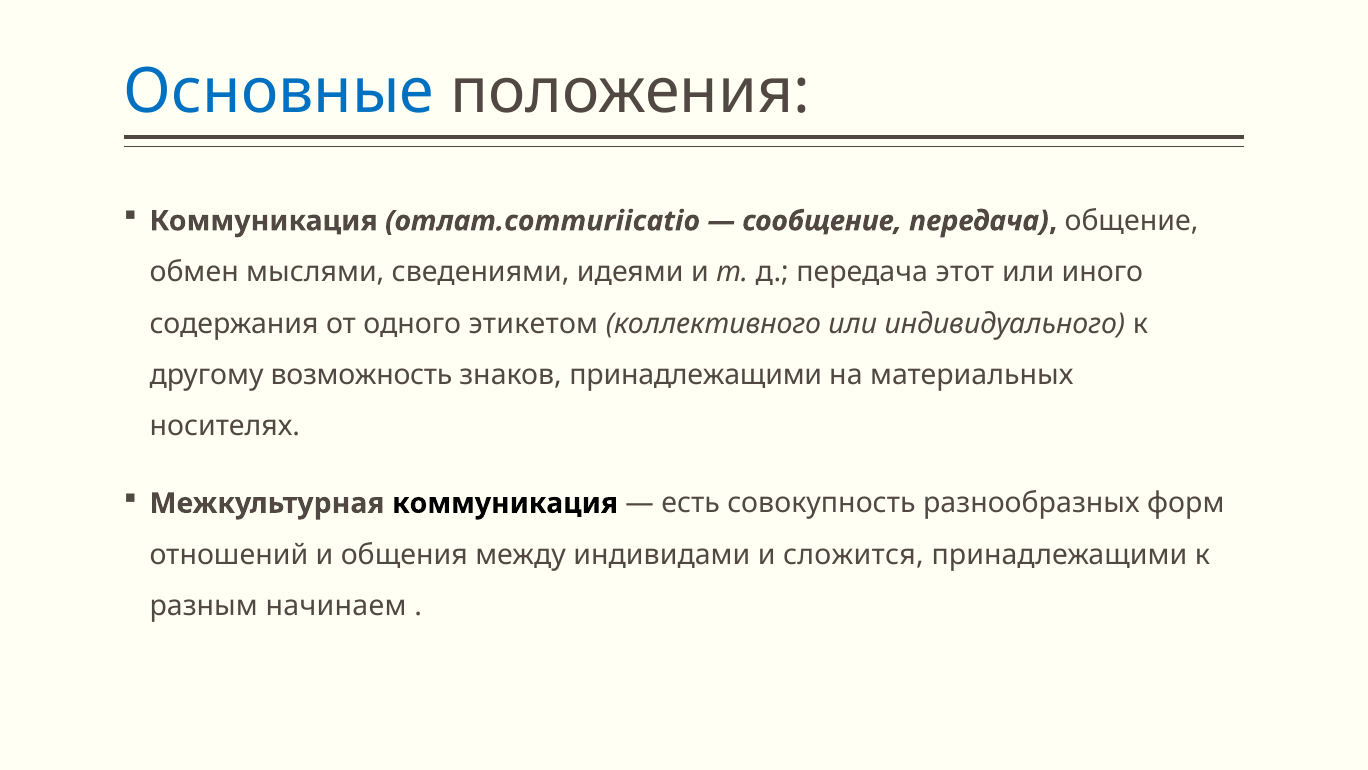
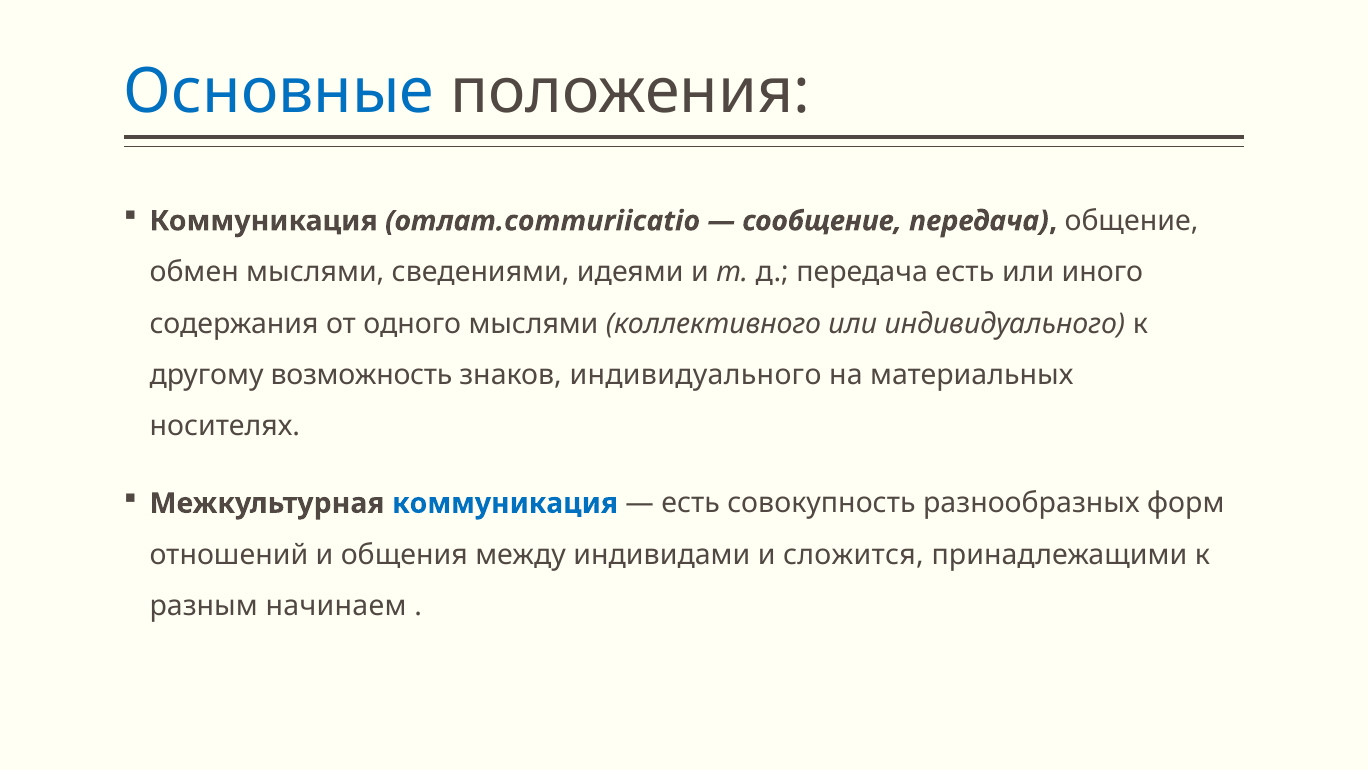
передача этот: этот -> есть
одного этикетом: этикетом -> мыслями
знаков принадлежащими: принадлежащими -> индивидуального
коммуникация at (505, 503) colour: black -> blue
